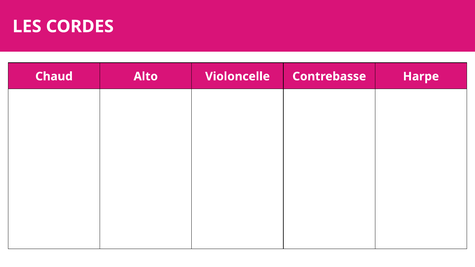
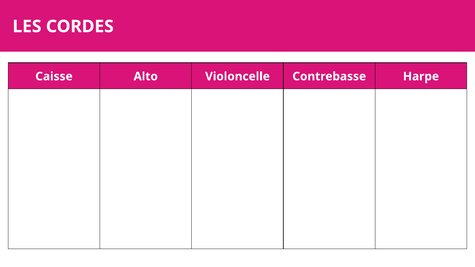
Chaud: Chaud -> Caisse
